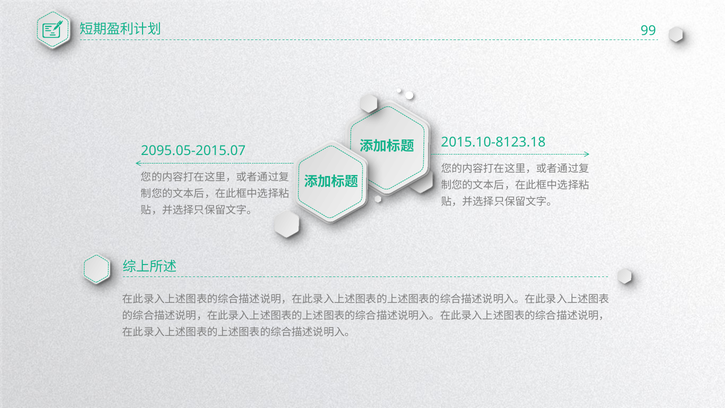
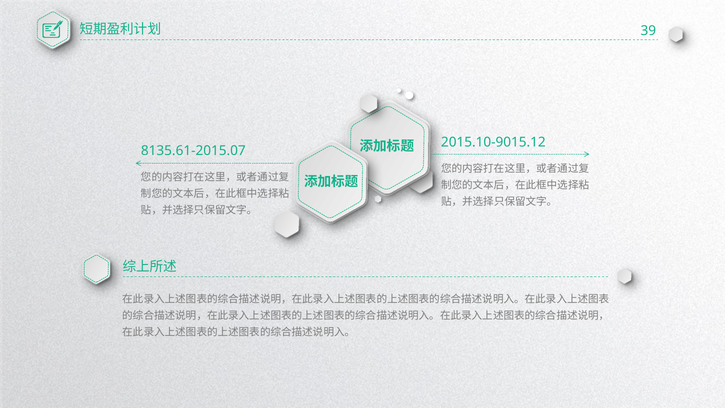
99: 99 -> 39
2015.10-8123.18: 2015.10-8123.18 -> 2015.10-9015.12
2095.05-2015.07: 2095.05-2015.07 -> 8135.61-2015.07
